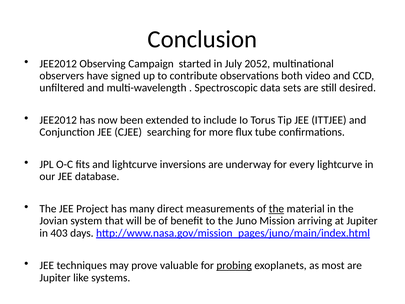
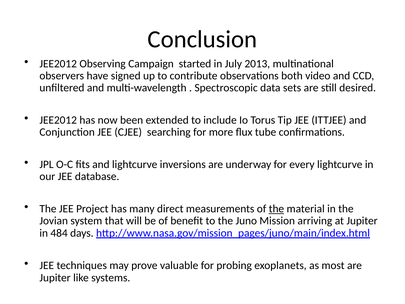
2052: 2052 -> 2013
403: 403 -> 484
probing underline: present -> none
